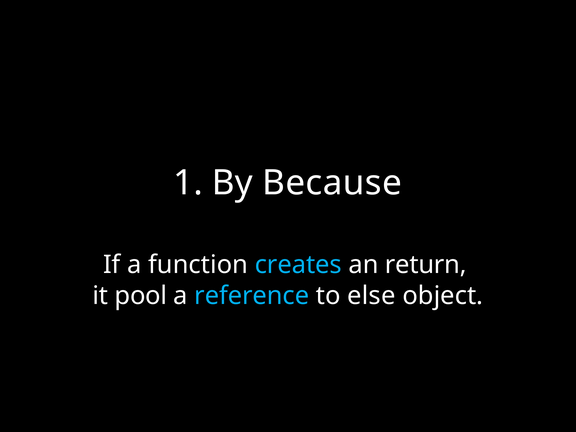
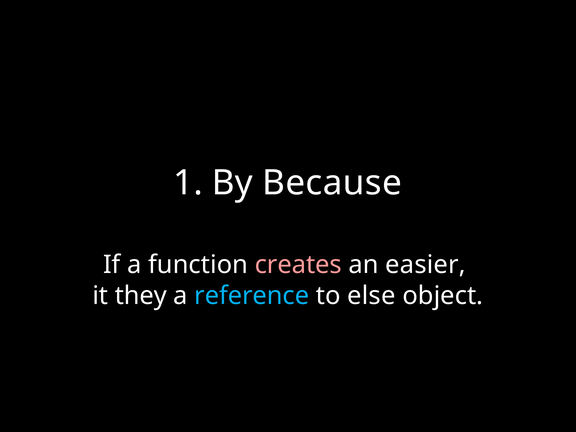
creates colour: light blue -> pink
return: return -> easier
pool: pool -> they
